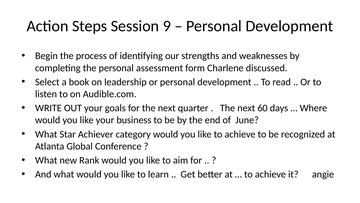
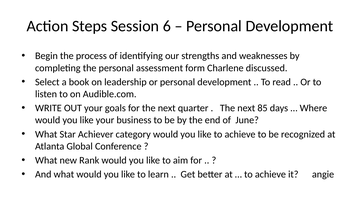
9: 9 -> 6
60: 60 -> 85
